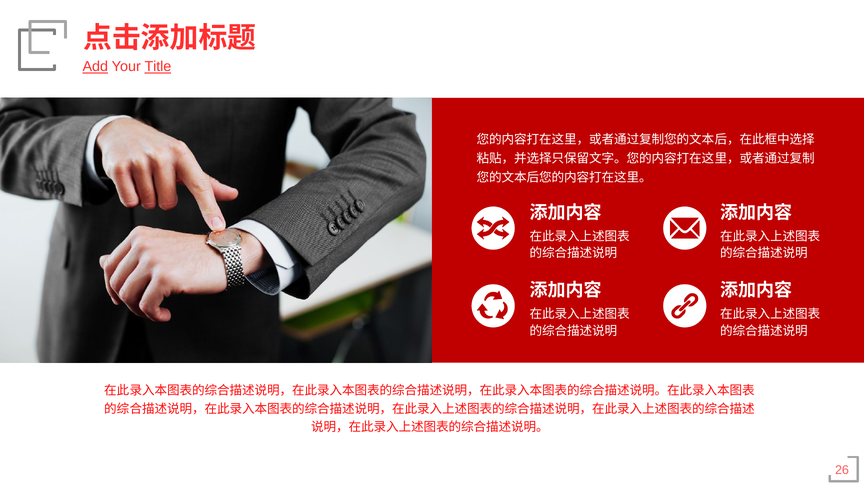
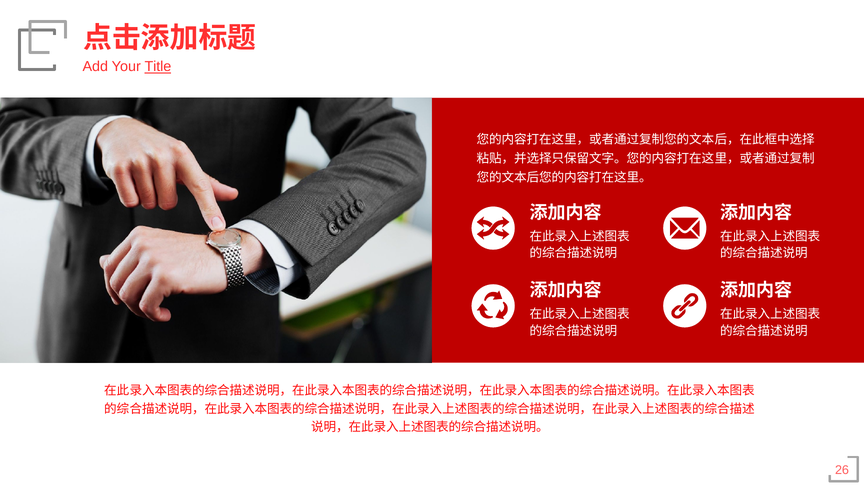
Add underline: present -> none
